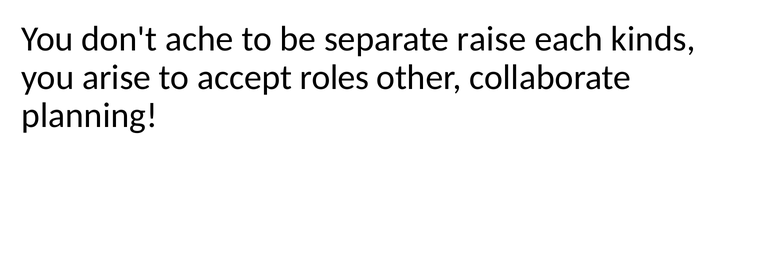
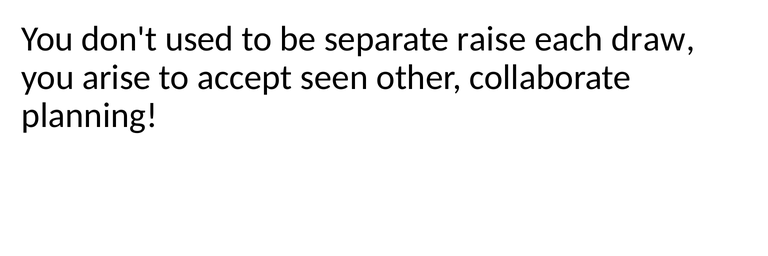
ache: ache -> used
kinds: kinds -> draw
roles: roles -> seen
